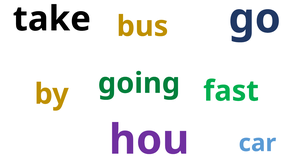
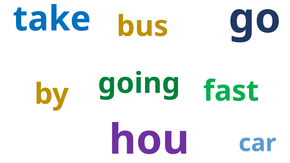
take colour: black -> blue
